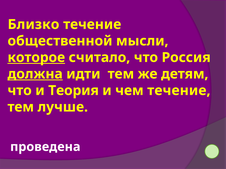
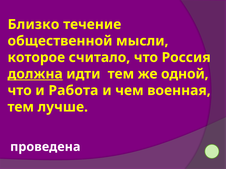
которое underline: present -> none
детям: детям -> одной
Теория: Теория -> Работа
чем течение: течение -> военная
